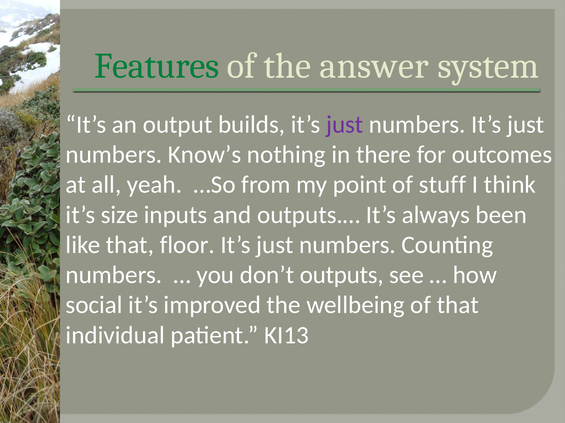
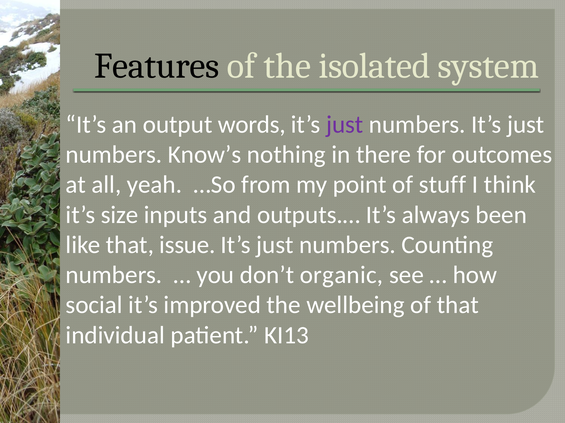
Features colour: green -> black
answer: answer -> isolated
builds: builds -> words
floor: floor -> issue
outputs: outputs -> organic
